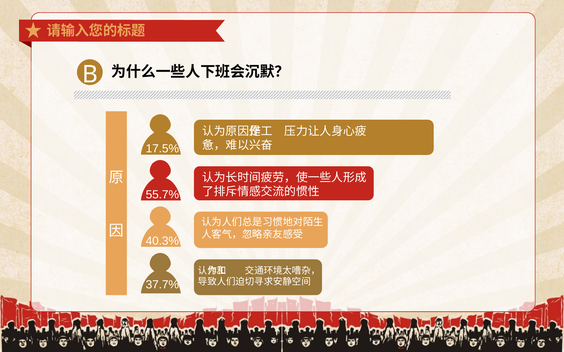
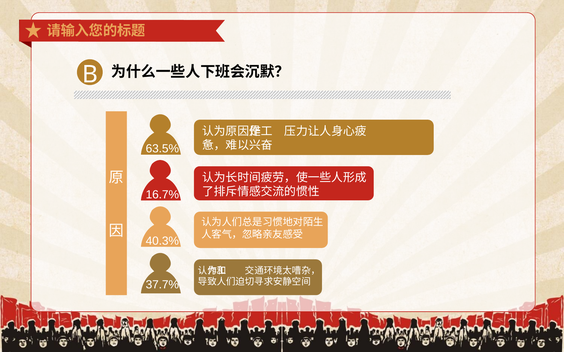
17.5%: 17.5% -> 63.5%
55.7%: 55.7% -> 16.7%
